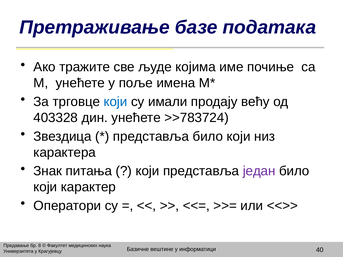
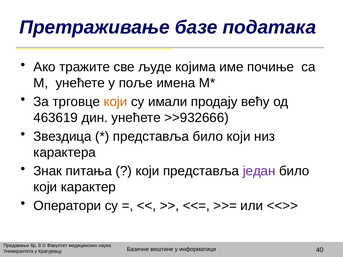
који at (116, 102) colour: blue -> orange
403328: 403328 -> 463619
>>783724: >>783724 -> >>932666
